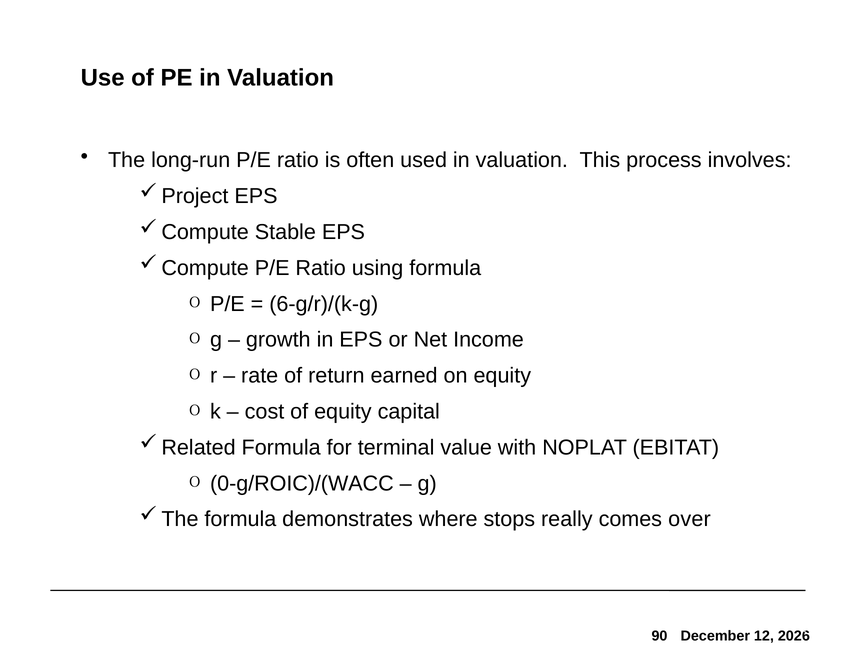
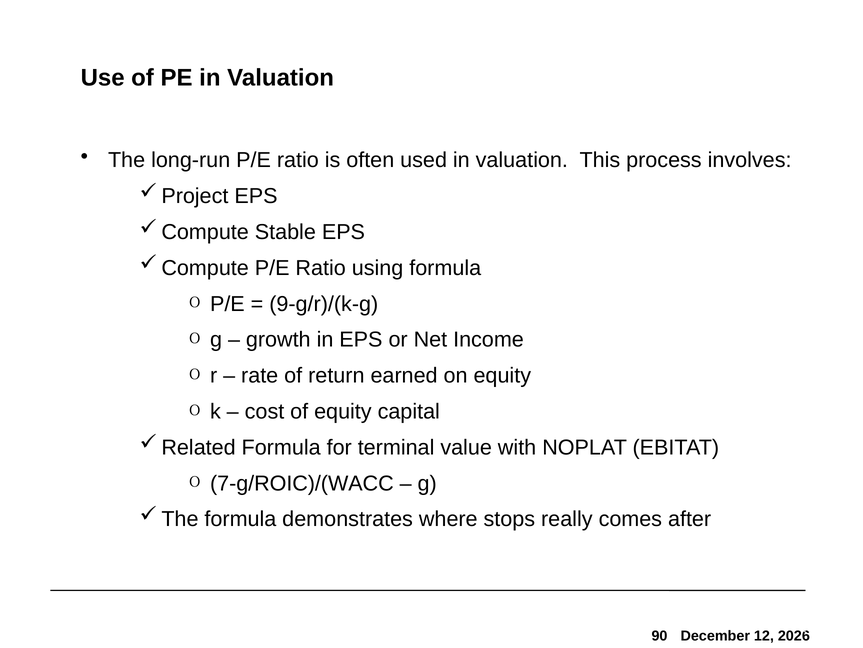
6-g/r)/(k-g: 6-g/r)/(k-g -> 9-g/r)/(k-g
0-g/ROIC)/(WACC: 0-g/ROIC)/(WACC -> 7-g/ROIC)/(WACC
over: over -> after
